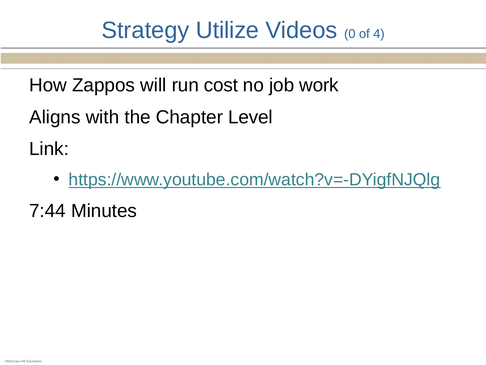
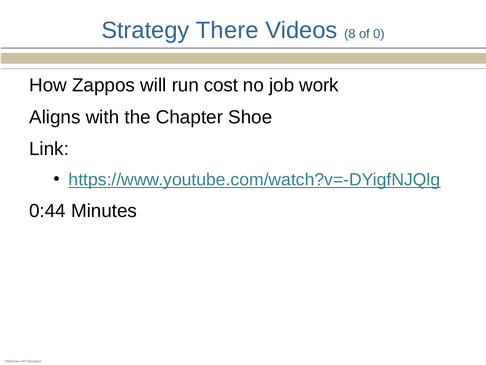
Utilize: Utilize -> There
0: 0 -> 8
4: 4 -> 0
Level: Level -> Shoe
7:44: 7:44 -> 0:44
